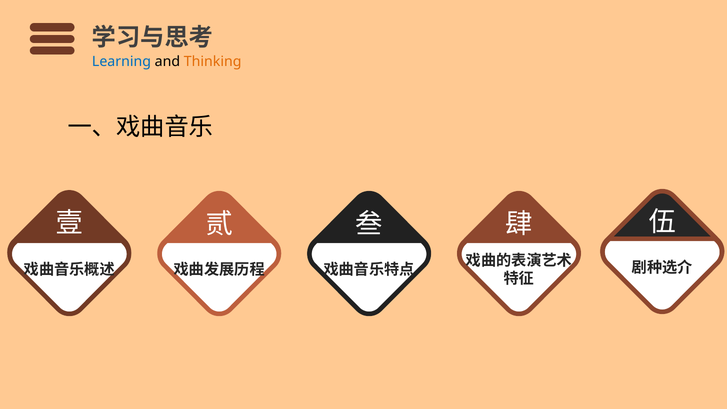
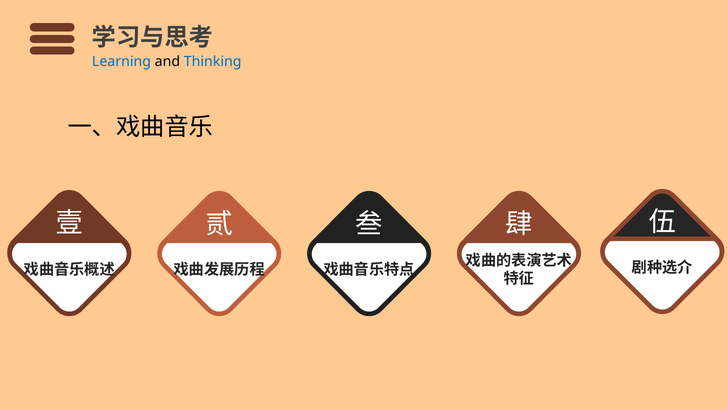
Thinking colour: orange -> blue
